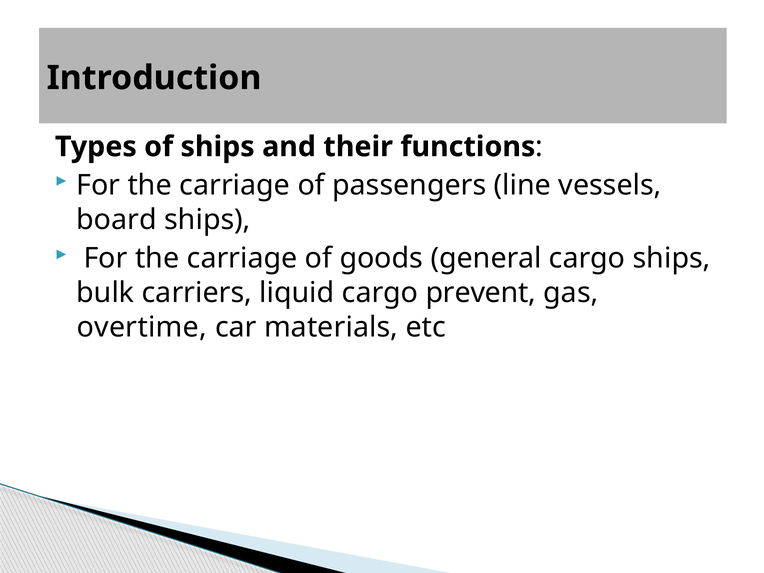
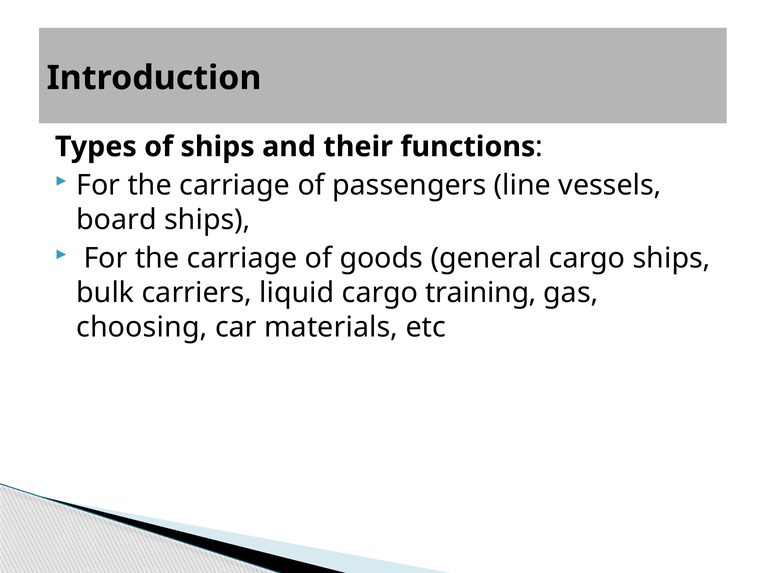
prevent: prevent -> training
overtime: overtime -> choosing
